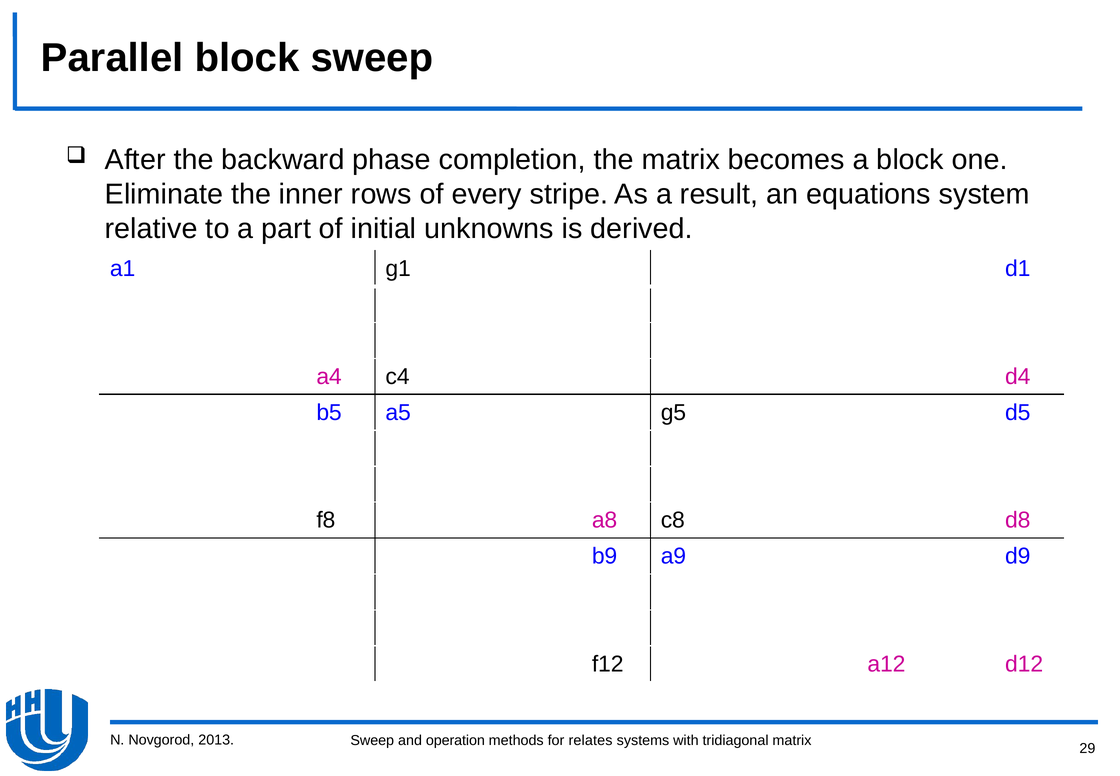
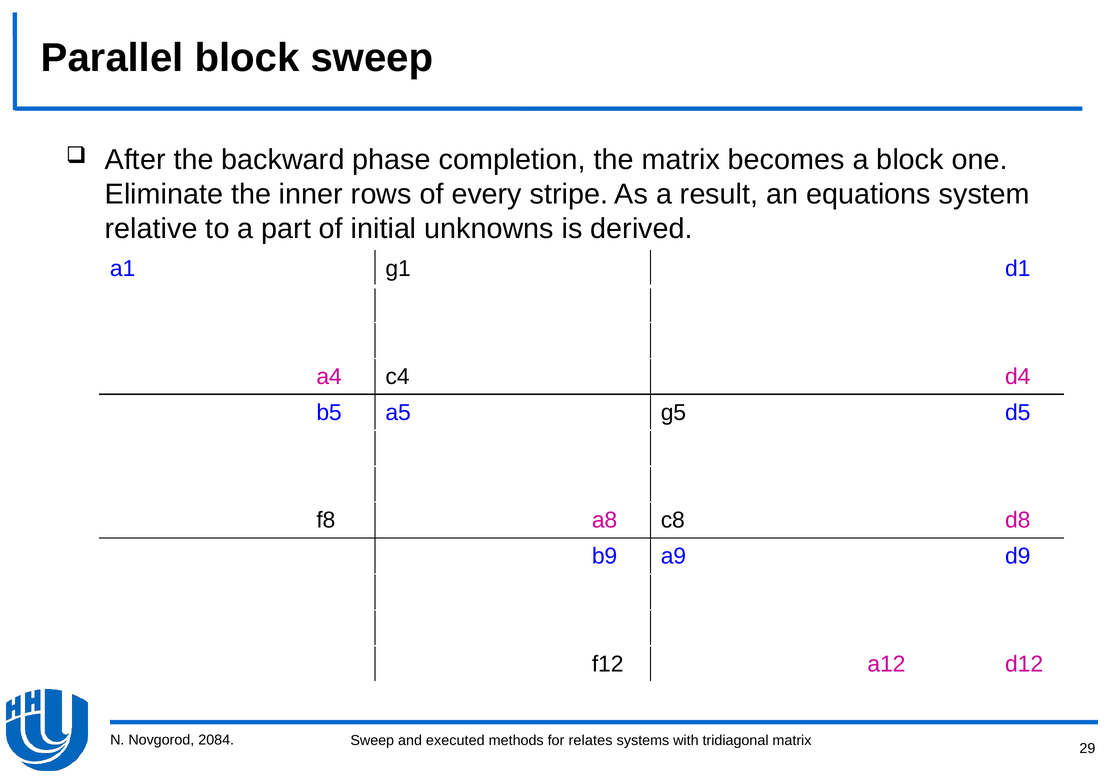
2013: 2013 -> 2084
operation: operation -> executed
